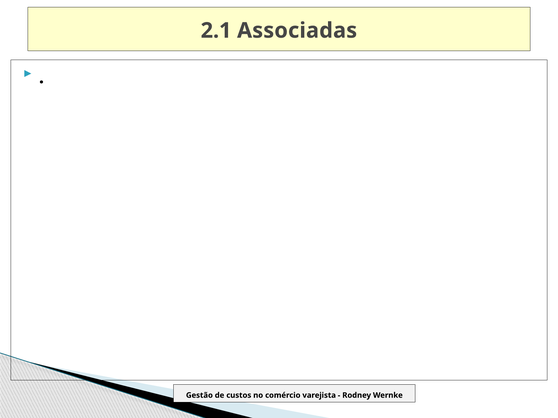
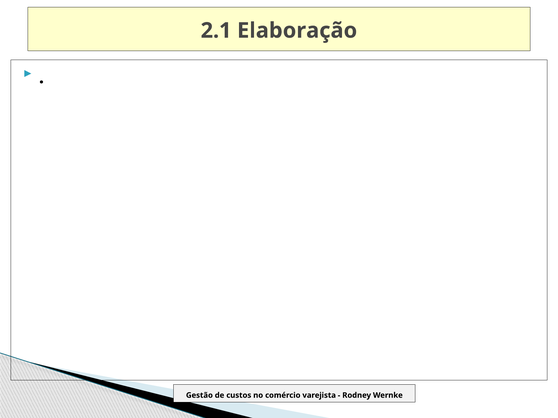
Associadas: Associadas -> Elaboração
